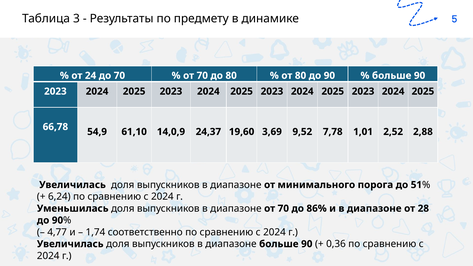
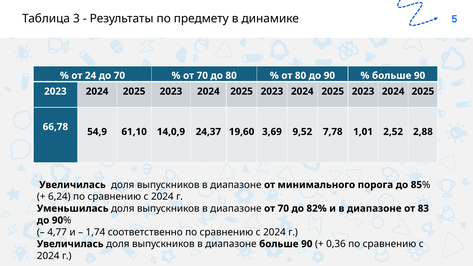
51: 51 -> 85
86%: 86% -> 82%
28: 28 -> 83
